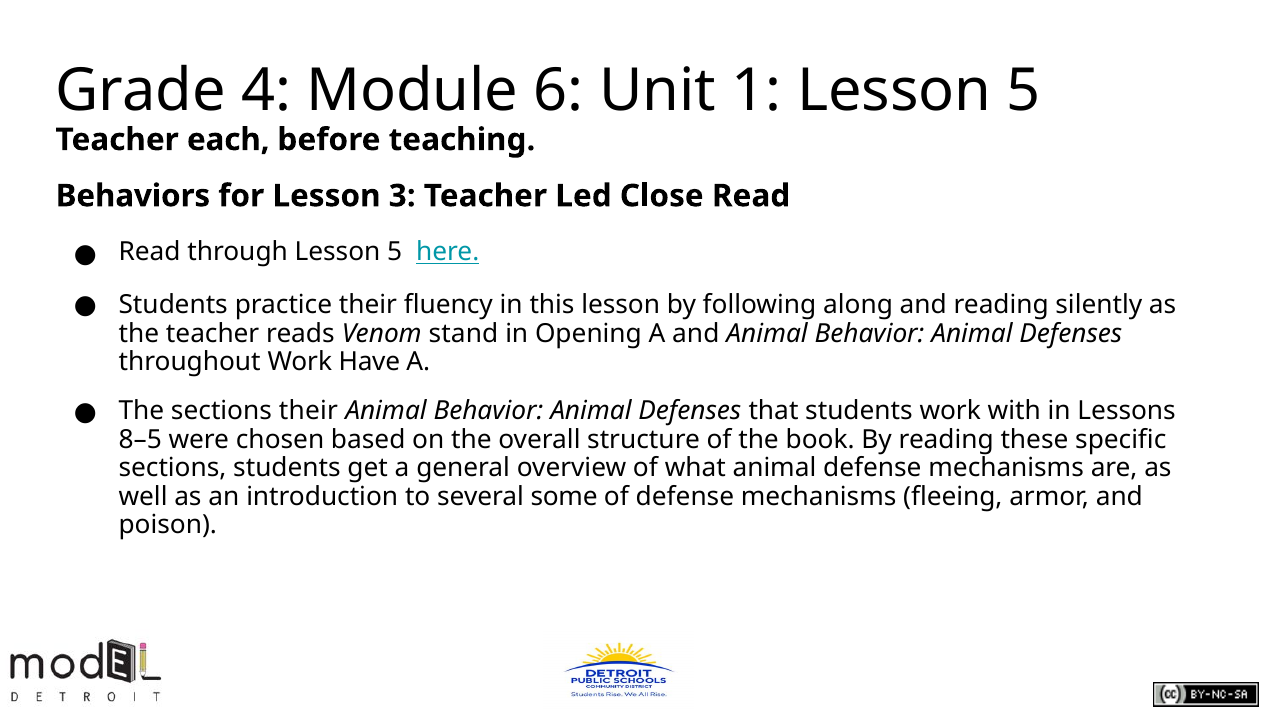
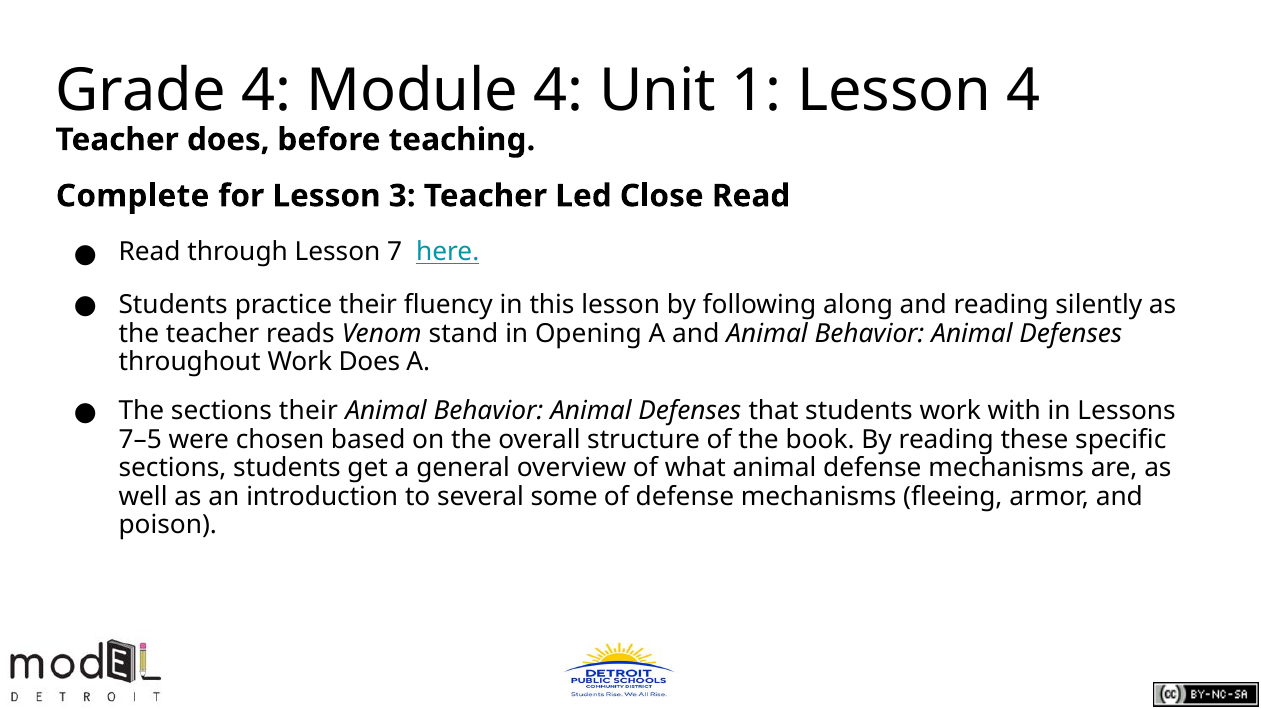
Module 6: 6 -> 4
1 Lesson 5: 5 -> 4
Teacher each: each -> does
Behaviors: Behaviors -> Complete
through Lesson 5: 5 -> 7
Work Have: Have -> Does
8–5: 8–5 -> 7–5
